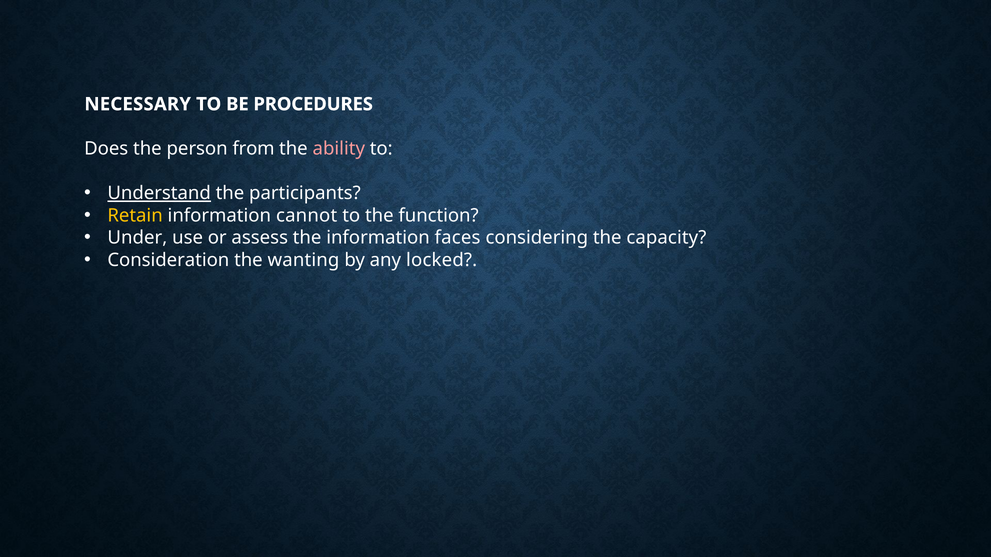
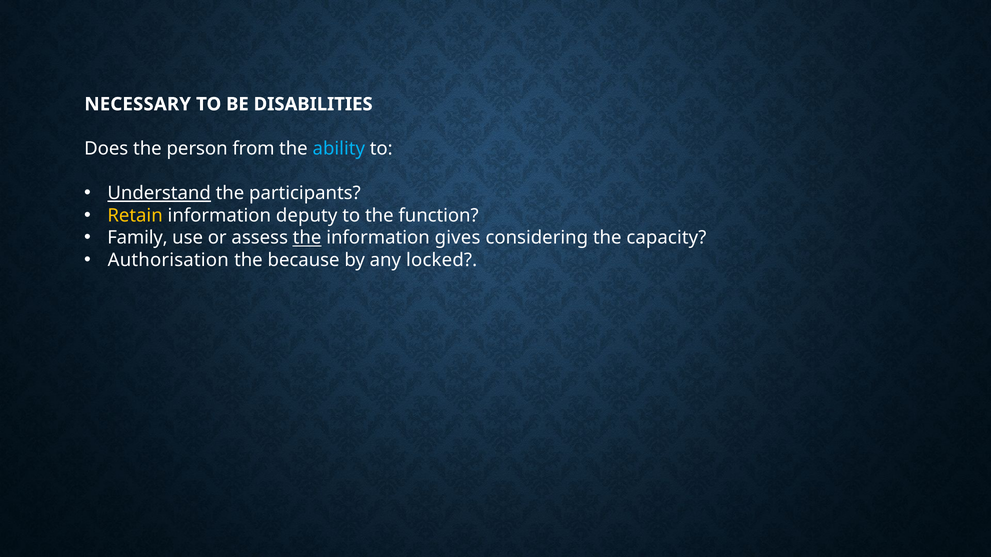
PROCEDURES: PROCEDURES -> DISABILITIES
ability colour: pink -> light blue
cannot: cannot -> deputy
Under: Under -> Family
the at (307, 238) underline: none -> present
faces: faces -> gives
Consideration: Consideration -> Authorisation
wanting: wanting -> because
